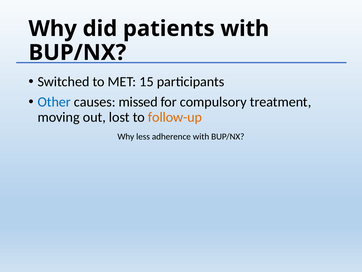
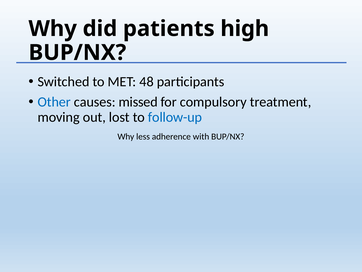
patients with: with -> high
15: 15 -> 48
follow-up colour: orange -> blue
